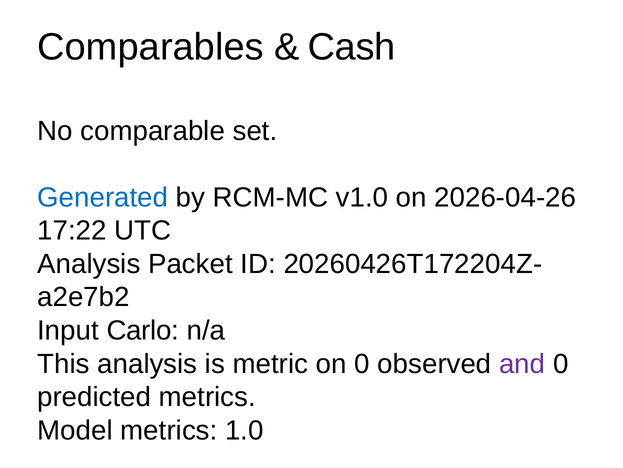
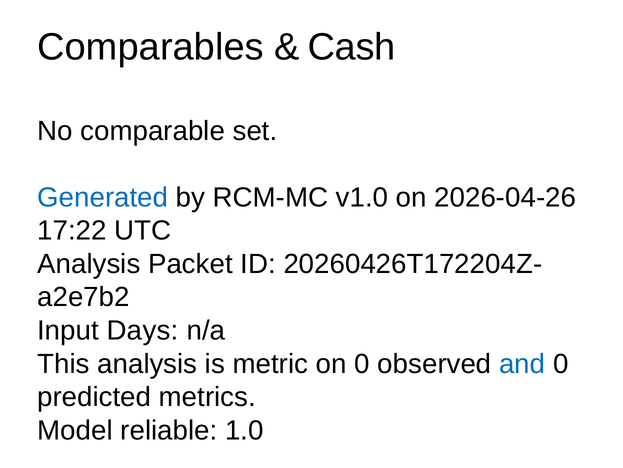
Carlo: Carlo -> Days
and colour: purple -> blue
Model metrics: metrics -> reliable
